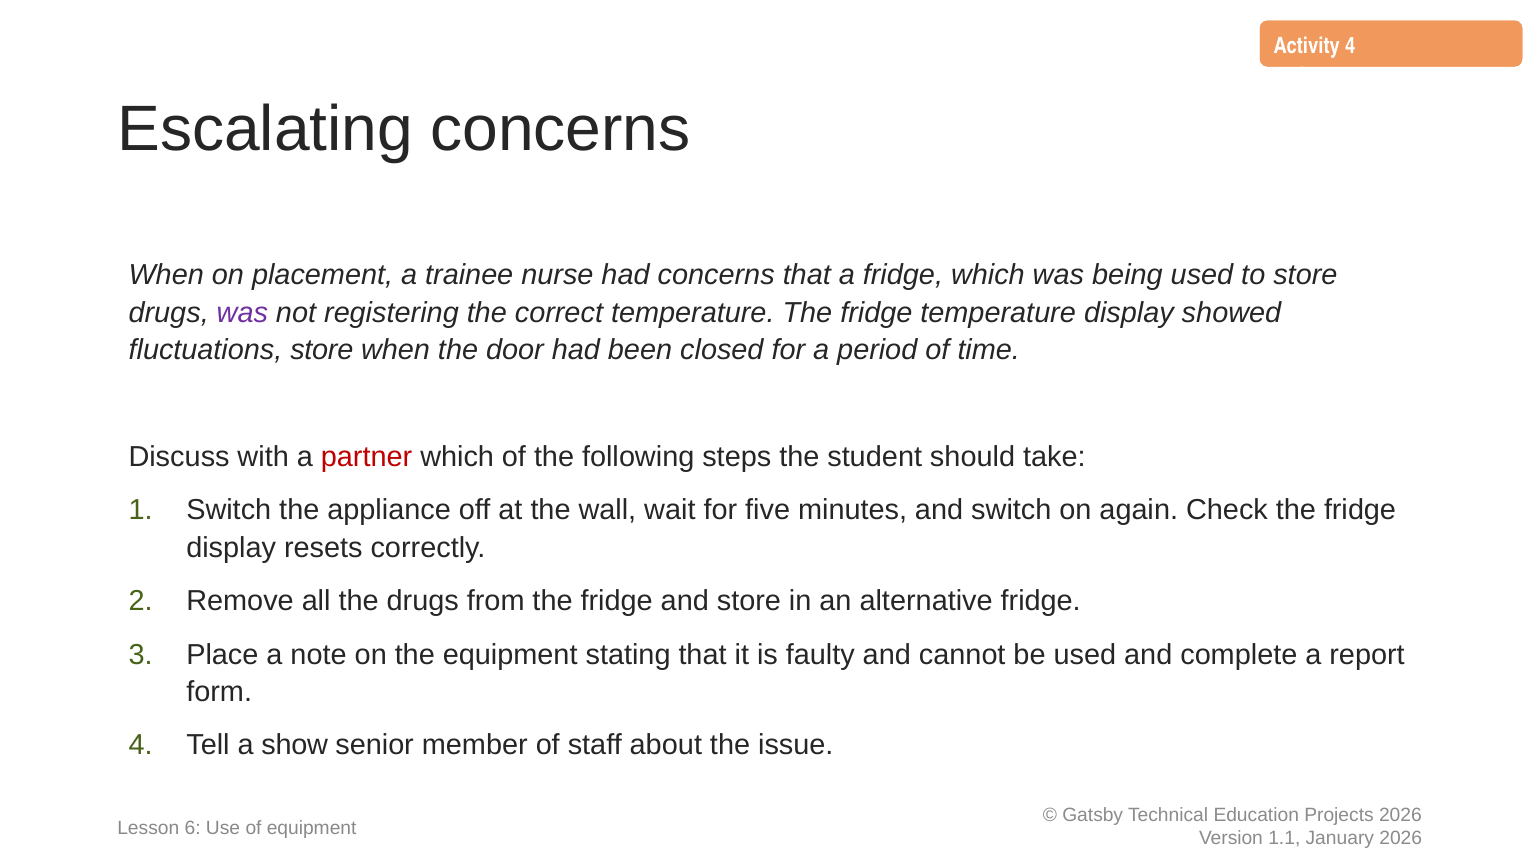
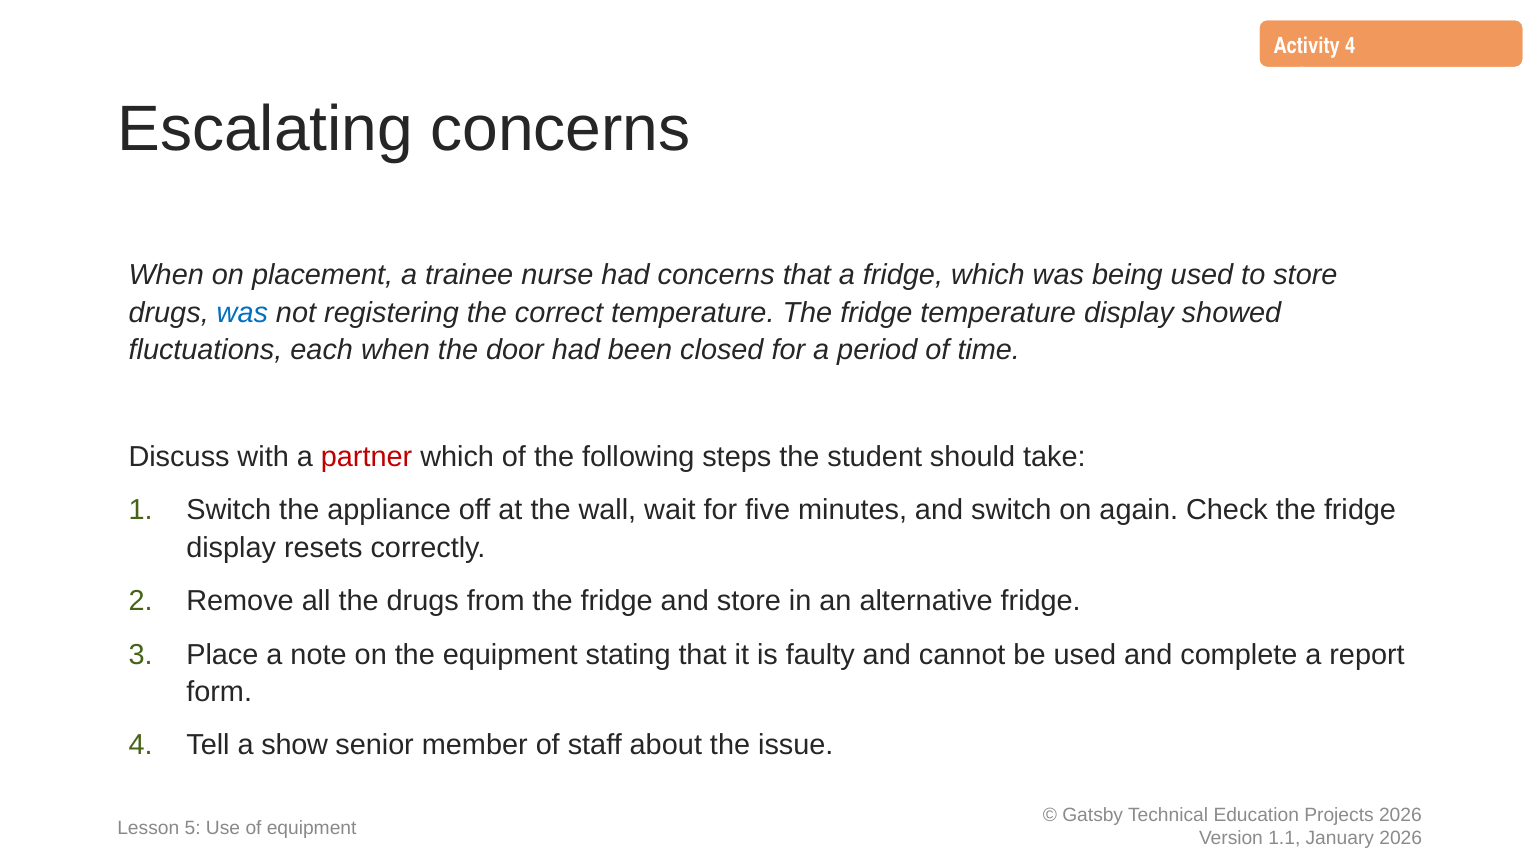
was at (242, 313) colour: purple -> blue
fluctuations store: store -> each
6: 6 -> 5
